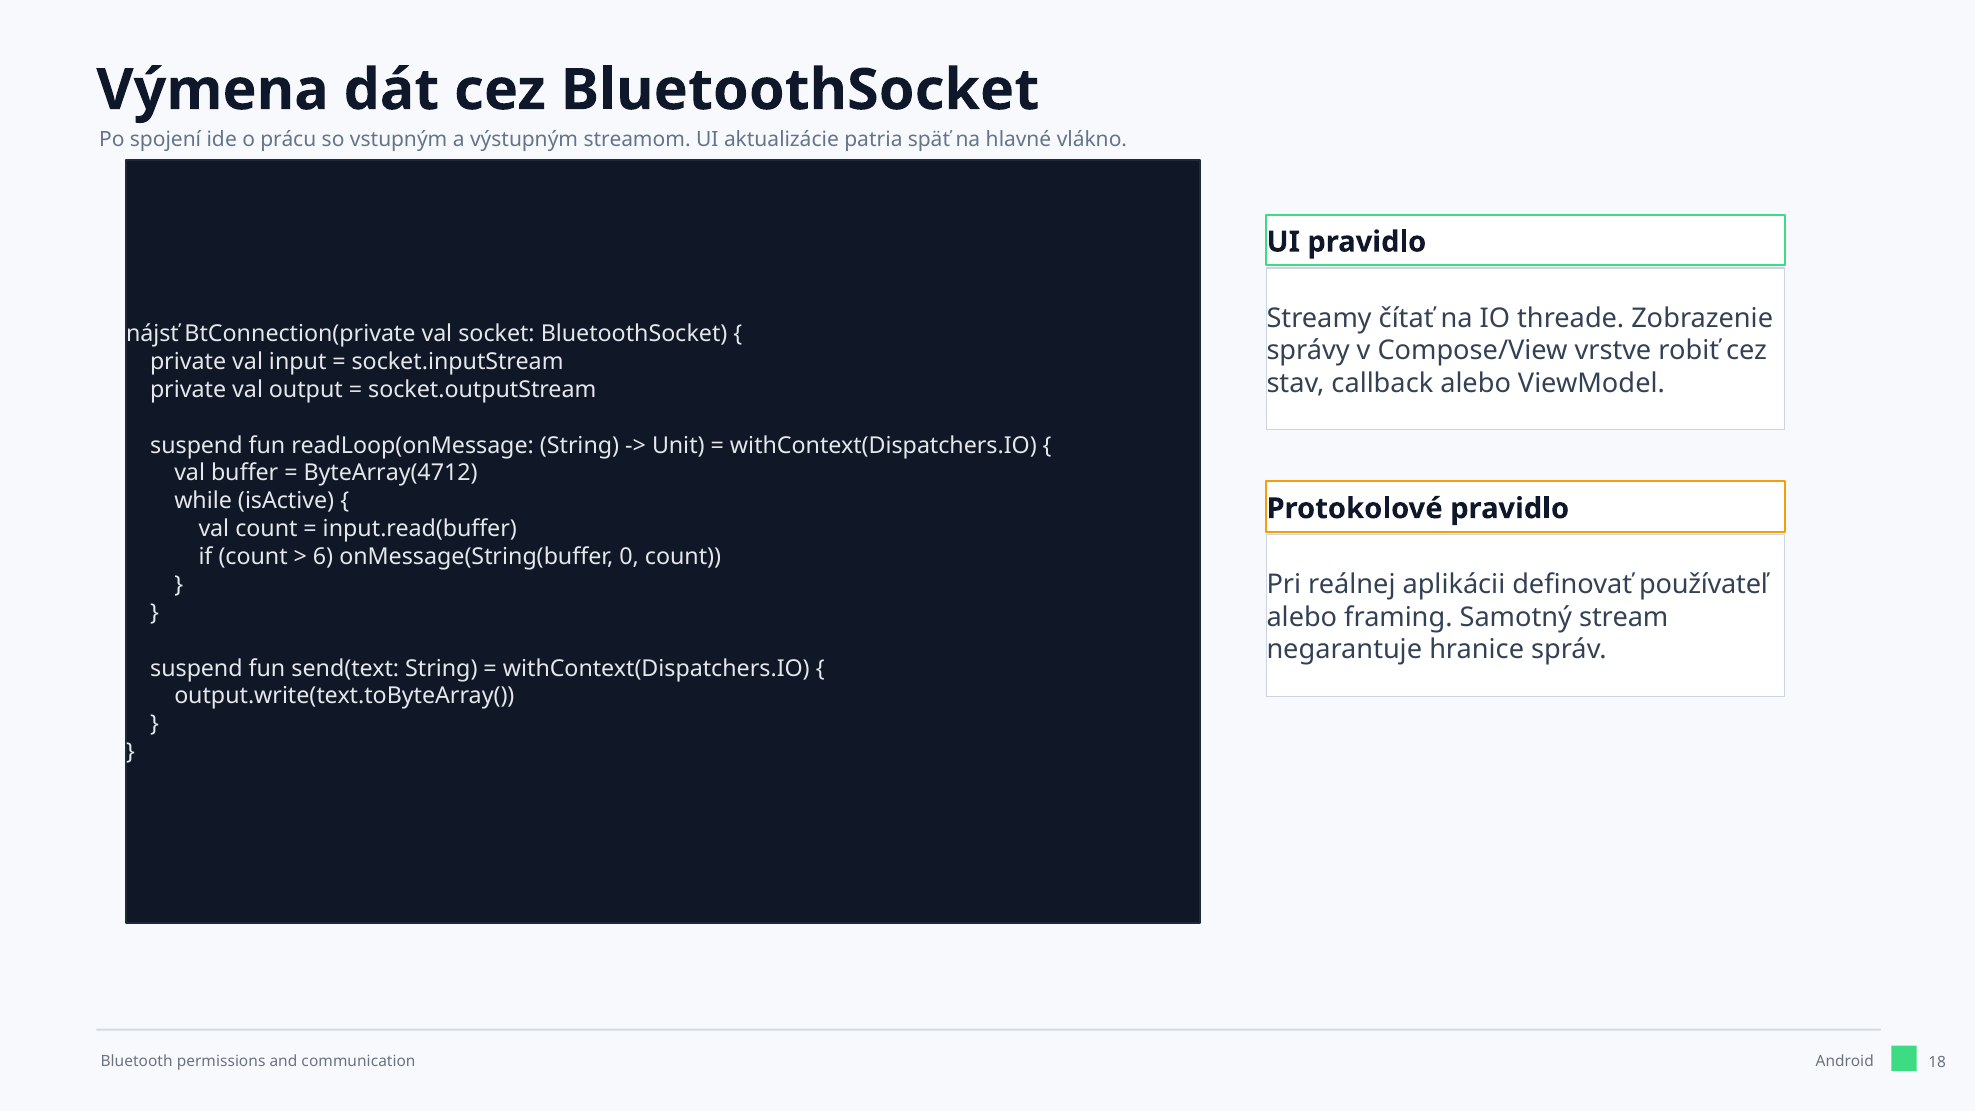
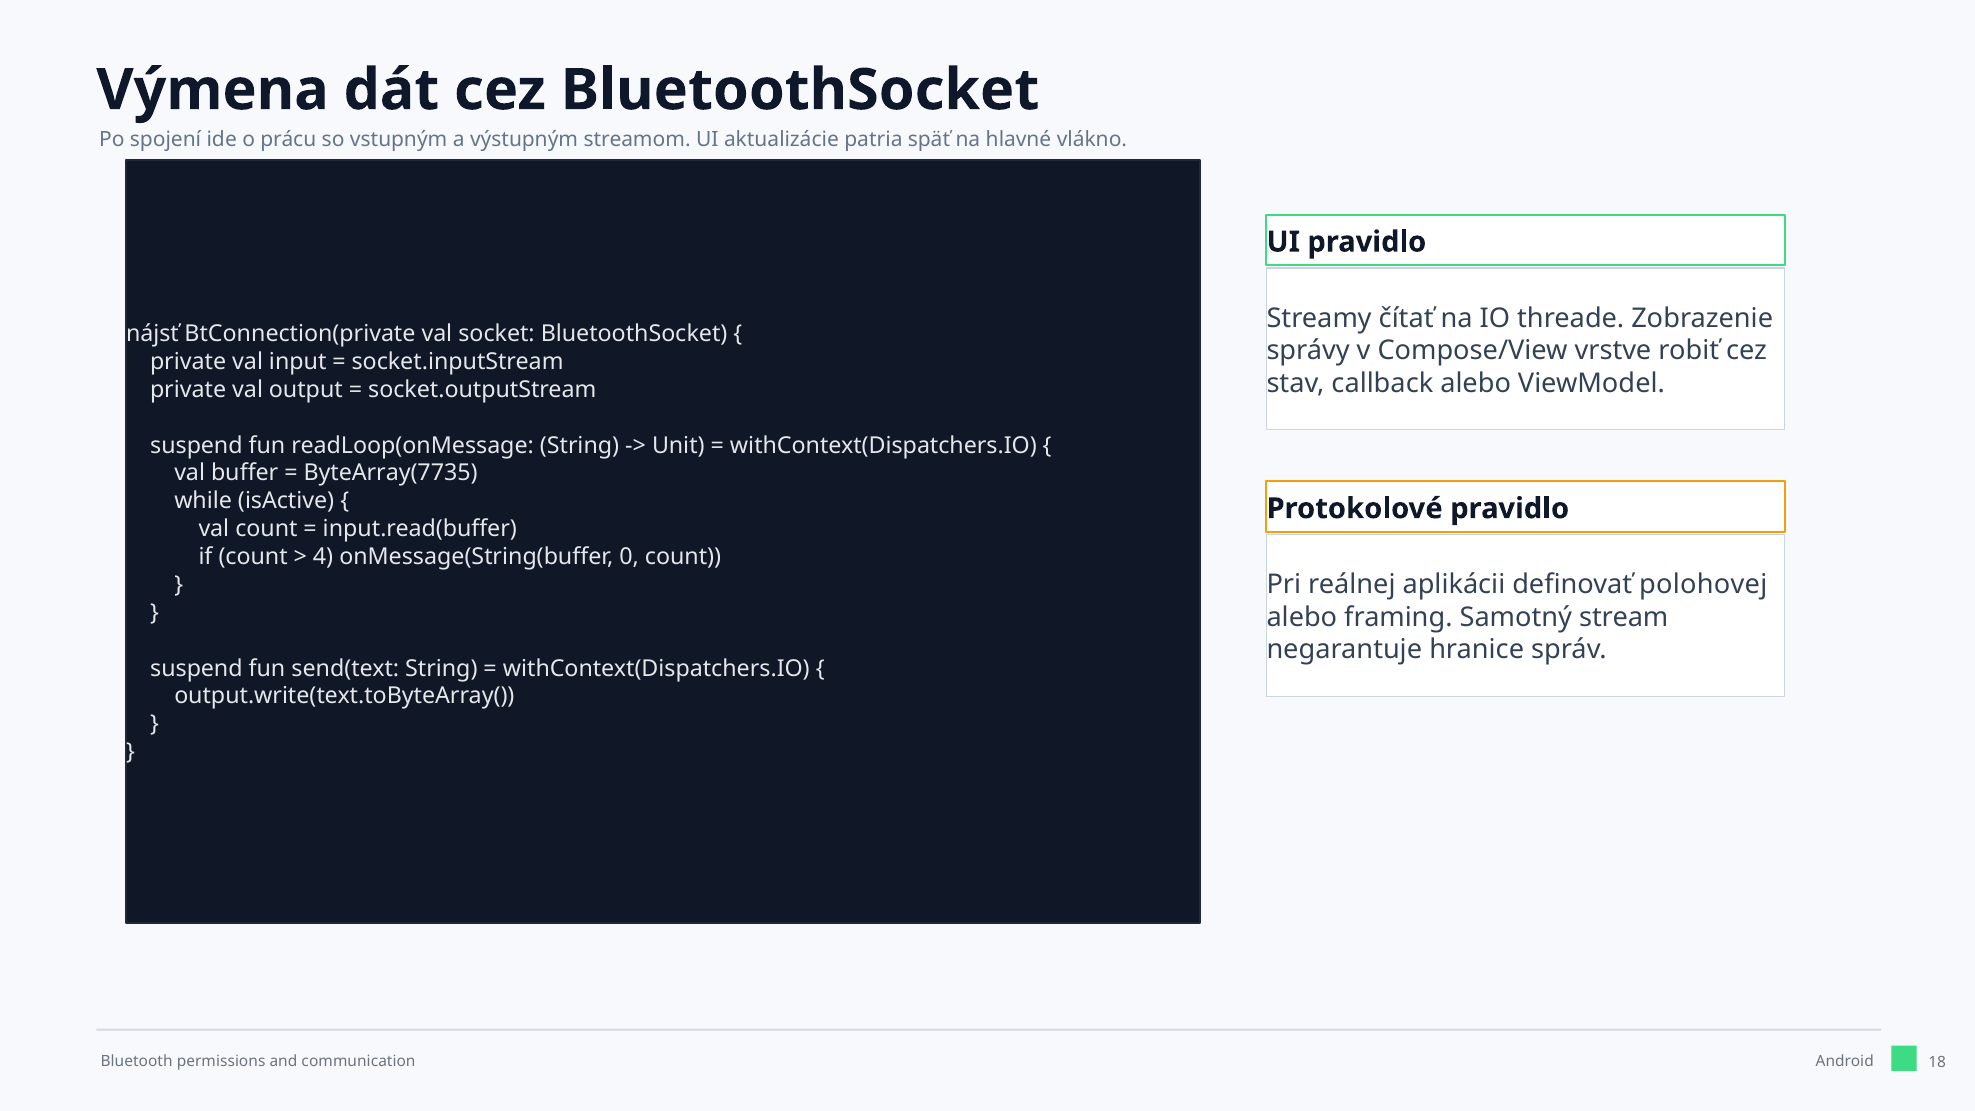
ByteArray(4712: ByteArray(4712 -> ByteArray(7735
6: 6 -> 4
používateľ: používateľ -> polohovej
